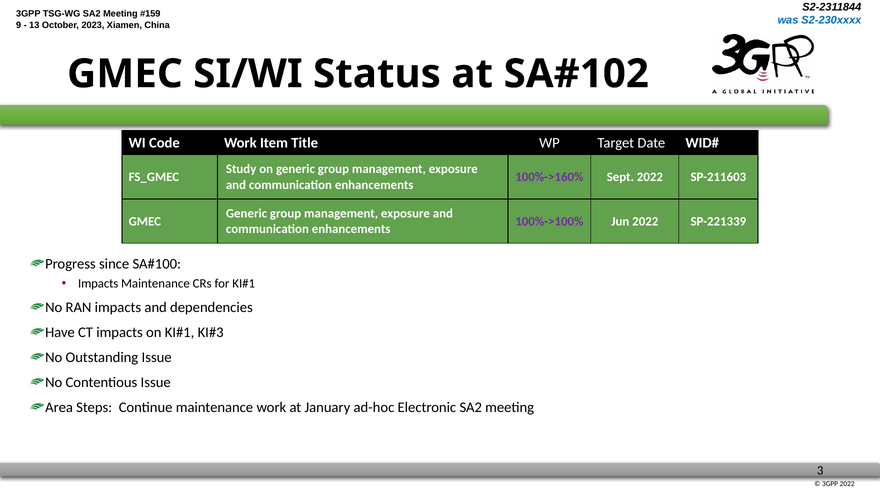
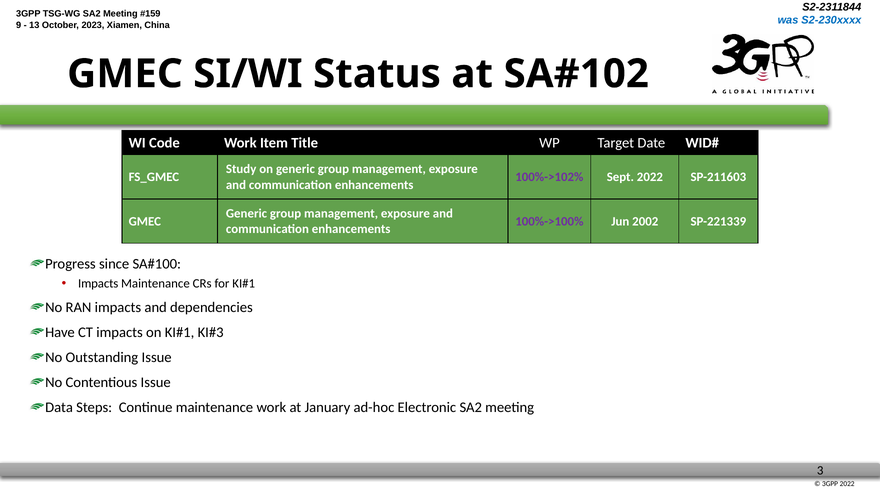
100%->160%: 100%->160% -> 100%->102%
Jun 2022: 2022 -> 2002
Area: Area -> Data
